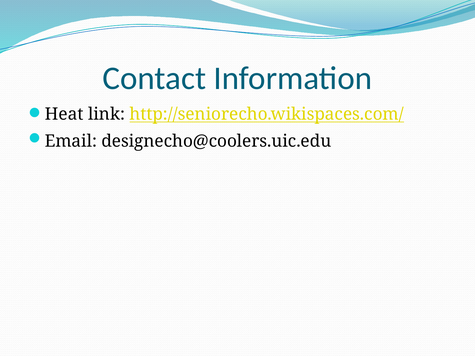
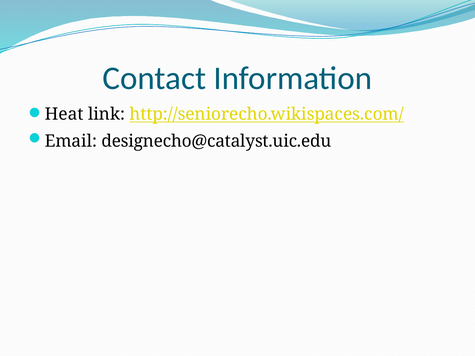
designecho@coolers.uic.edu: designecho@coolers.uic.edu -> designecho@catalyst.uic.edu
